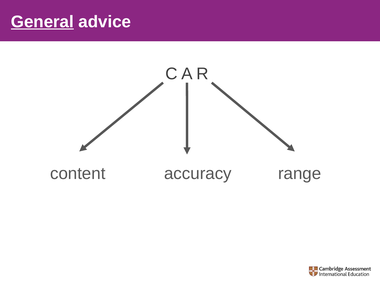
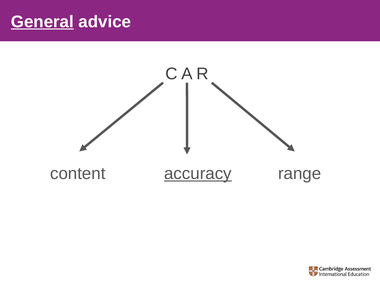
accuracy underline: none -> present
